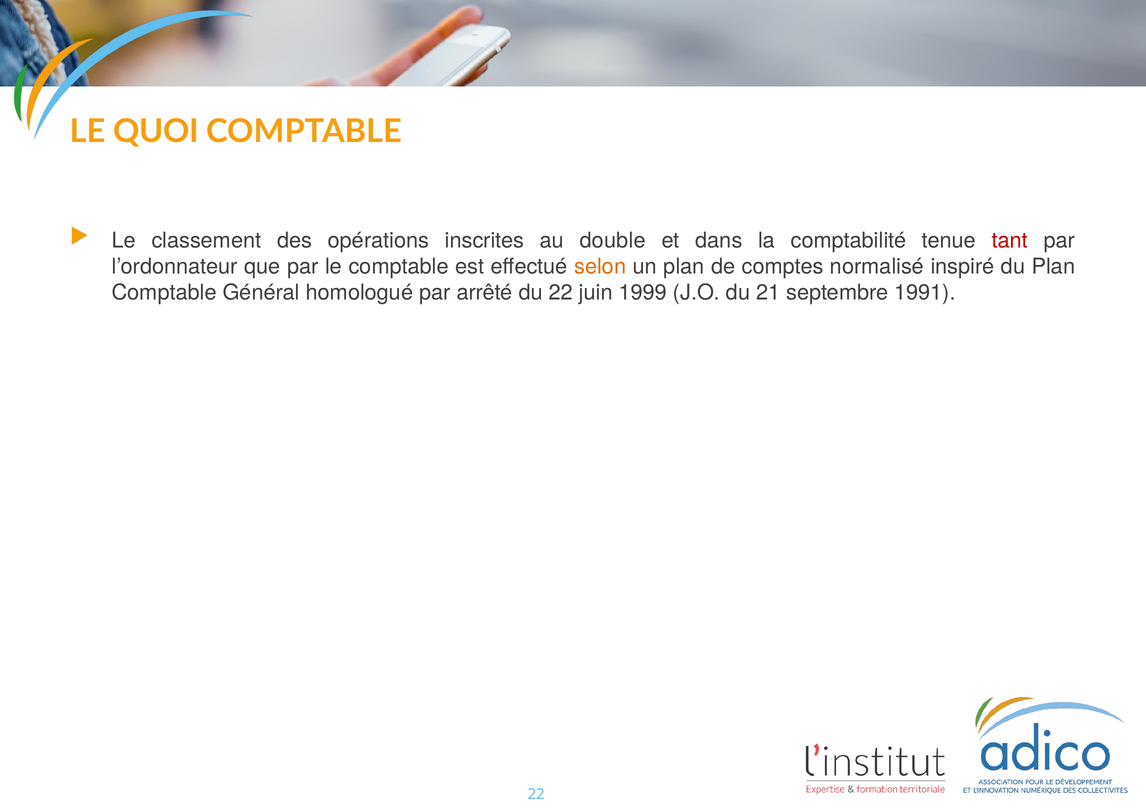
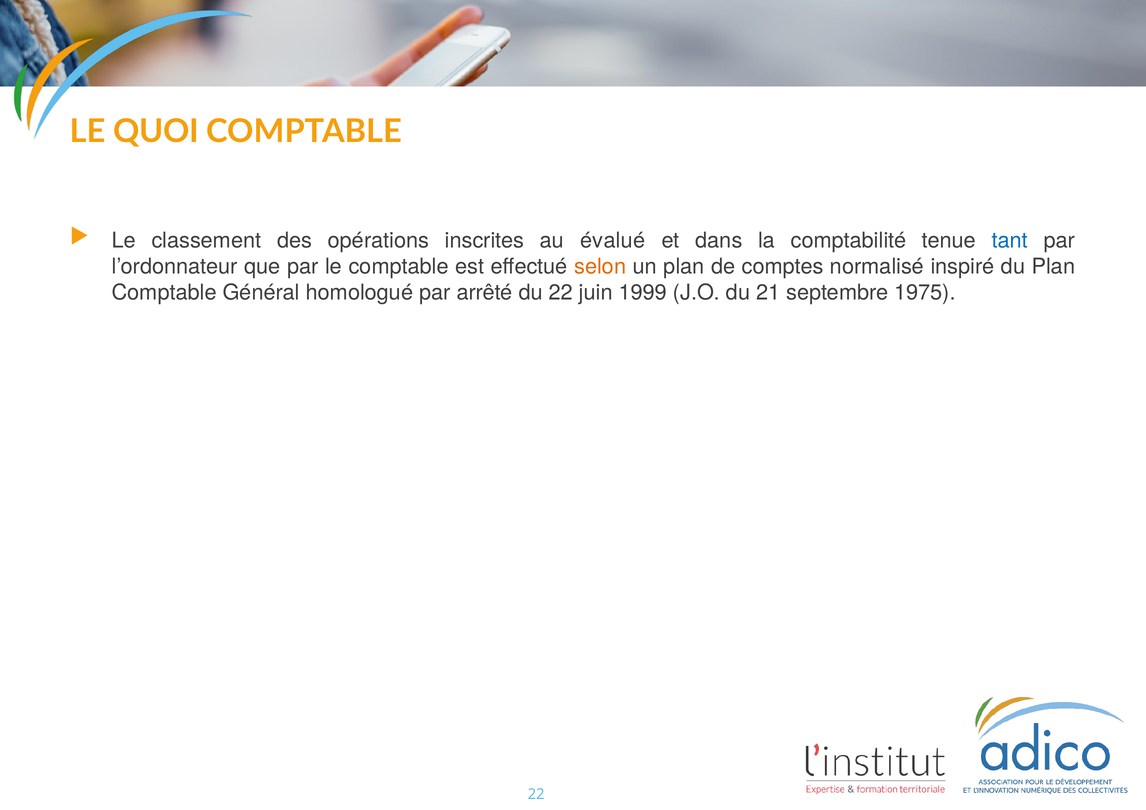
double: double -> évalué
tant colour: red -> blue
1991: 1991 -> 1975
